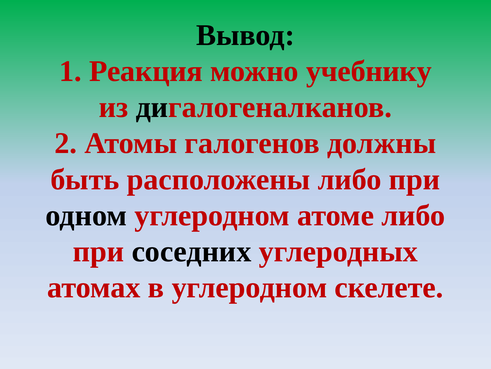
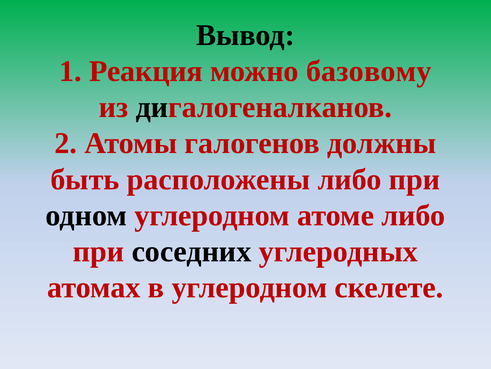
учебнику: учебнику -> базовому
